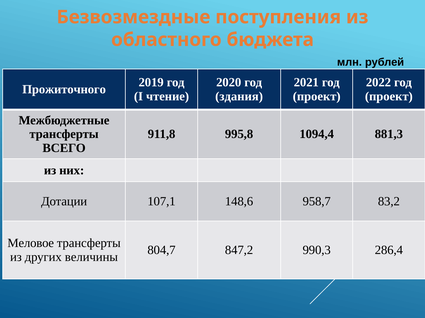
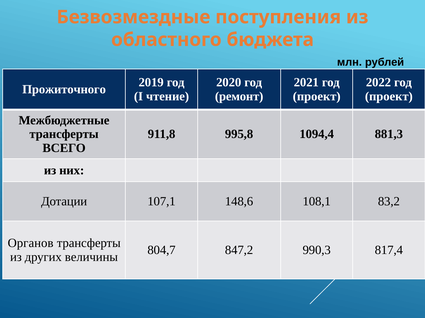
здания: здания -> ремонт
958,7: 958,7 -> 108,1
Меловое: Меловое -> Органов
286,4: 286,4 -> 817,4
